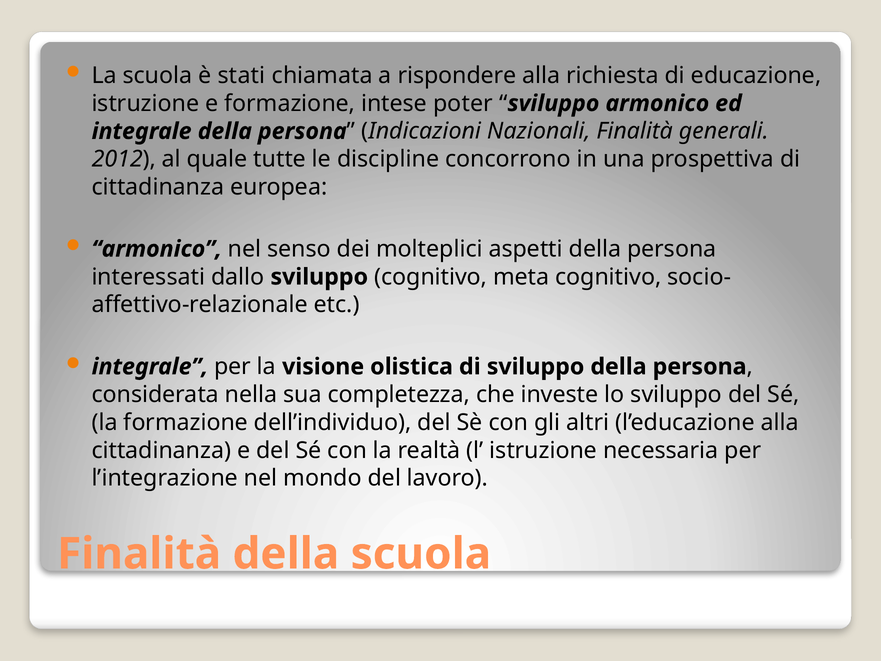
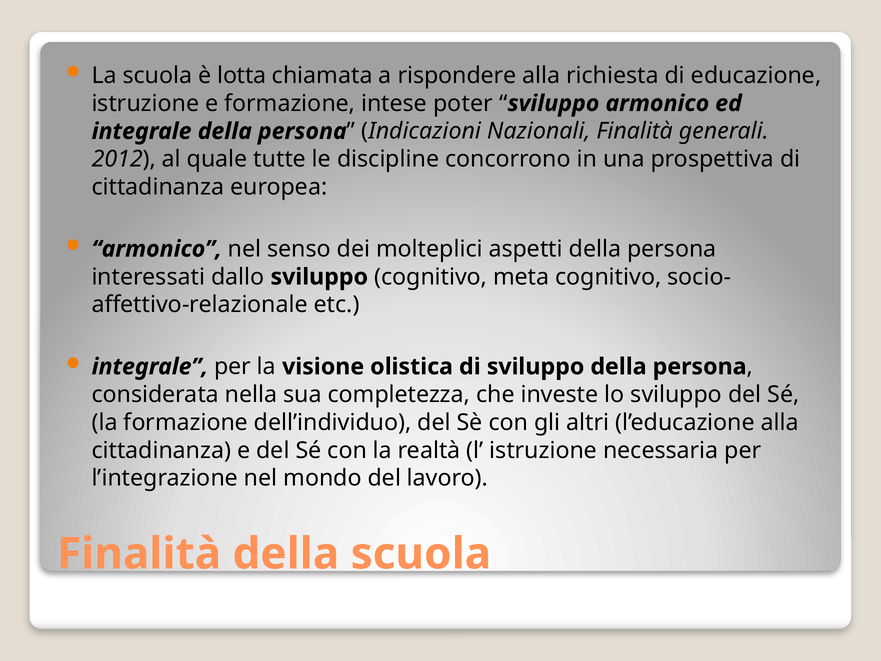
stati: stati -> lotta
